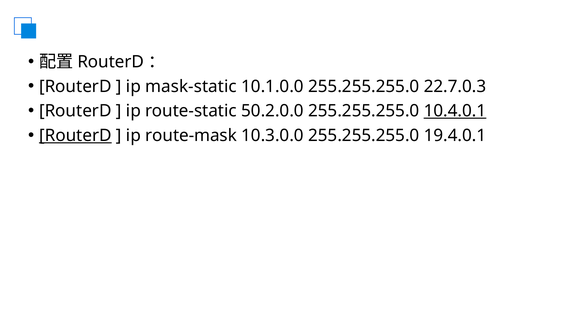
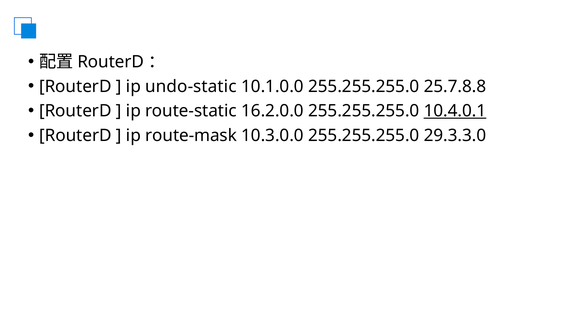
mask-static: mask-static -> undo-static
22.7.0.3: 22.7.0.3 -> 25.7.8.8
50.2.0.0: 50.2.0.0 -> 16.2.0.0
RouterD at (75, 135) underline: present -> none
19.4.0.1: 19.4.0.1 -> 29.3.3.0
